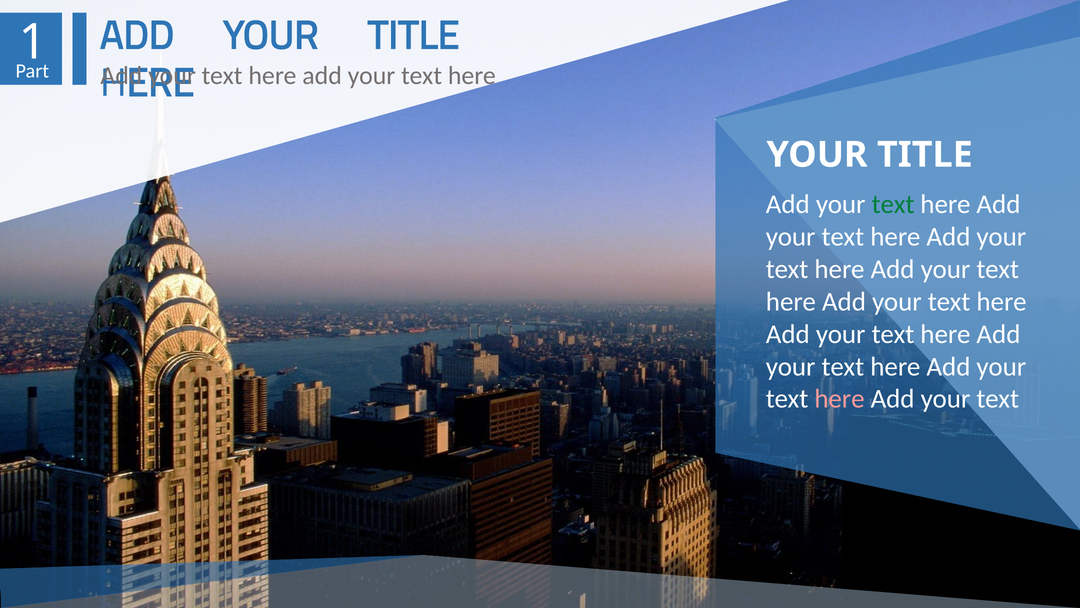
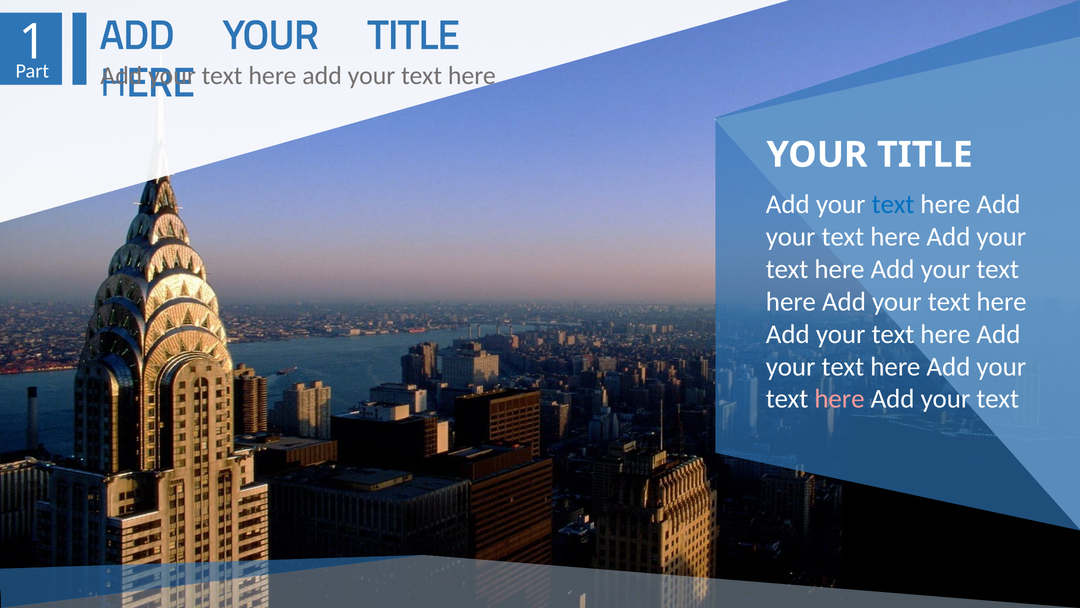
text at (893, 204) colour: green -> blue
